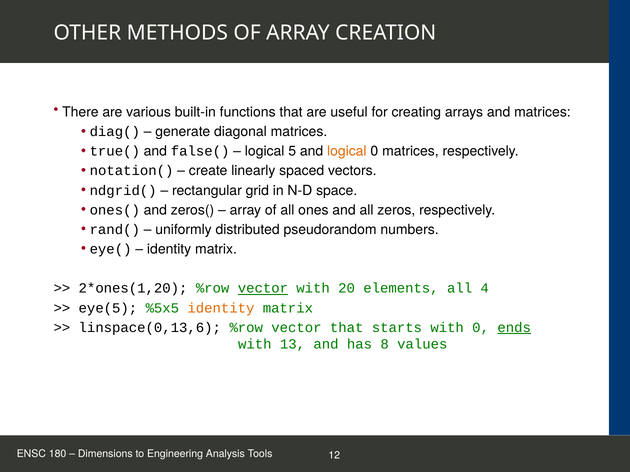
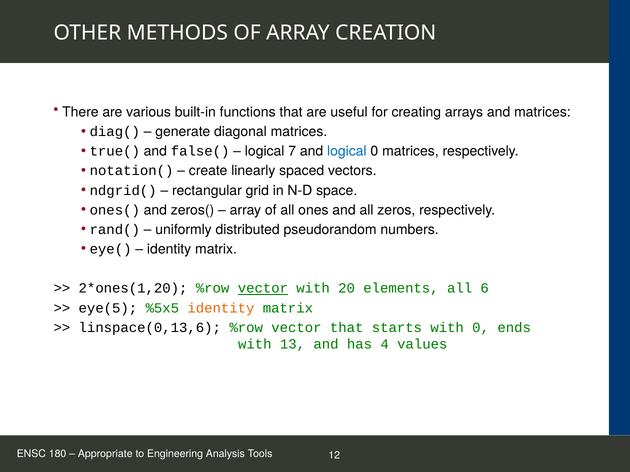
5: 5 -> 7
logical at (347, 151) colour: orange -> blue
4: 4 -> 6
ends underline: present -> none
8: 8 -> 4
Dimensions: Dimensions -> Appropriate
